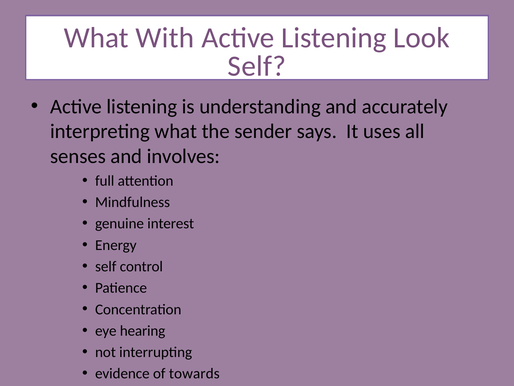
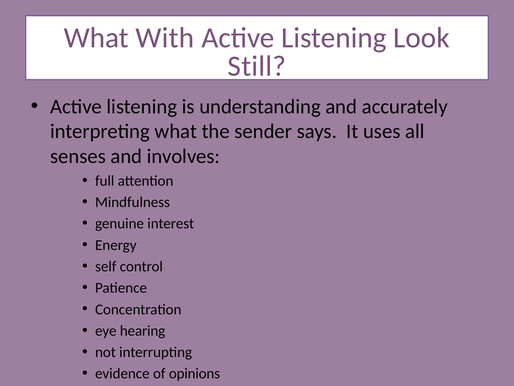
Self at (257, 66): Self -> Still
towards: towards -> opinions
